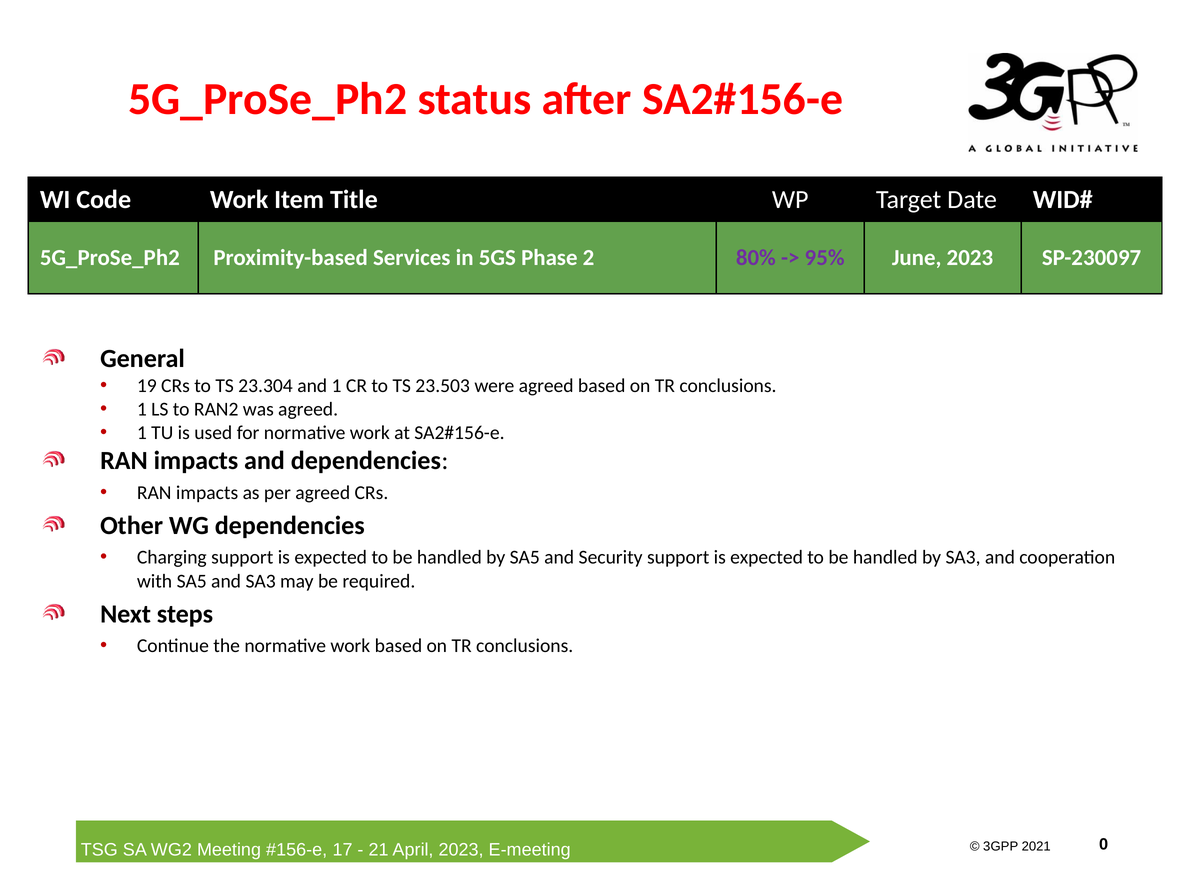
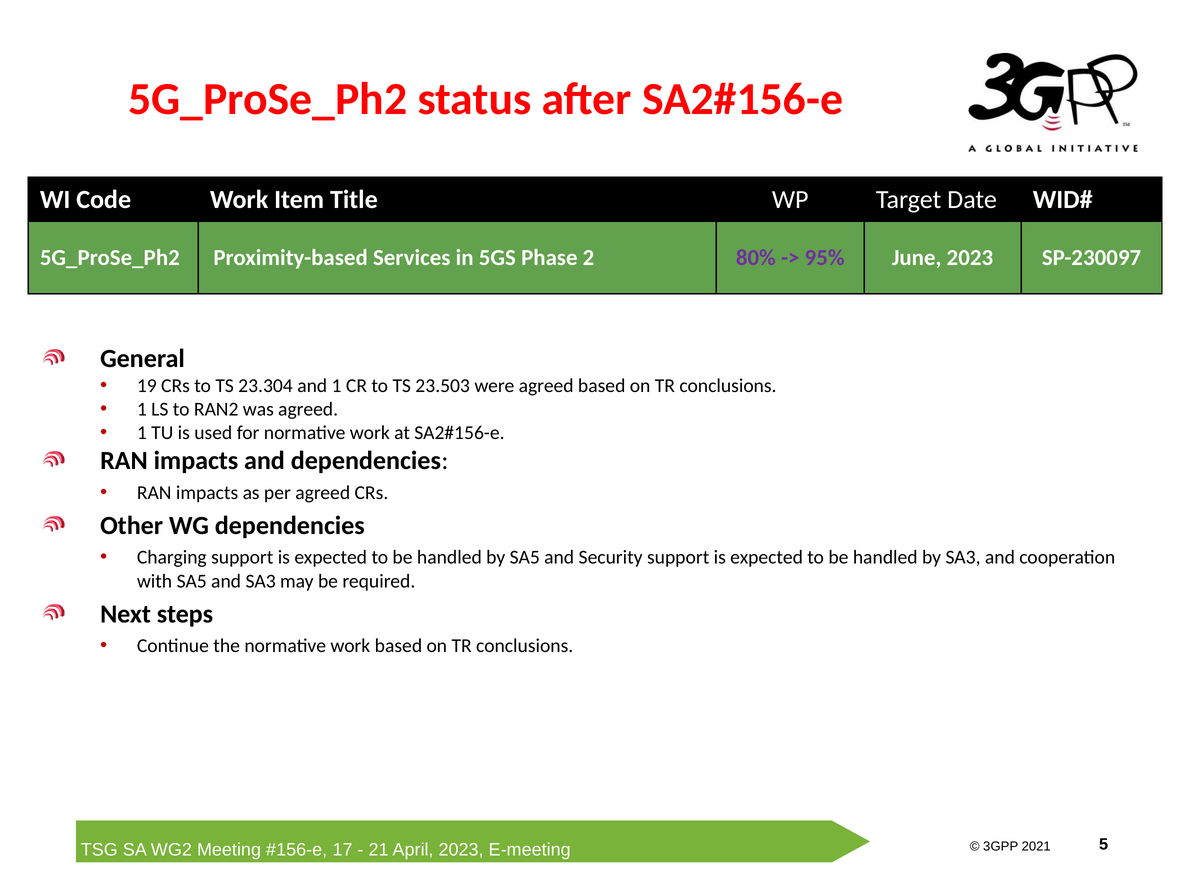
0: 0 -> 5
